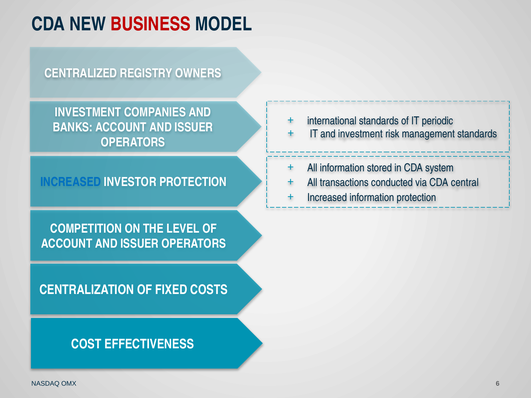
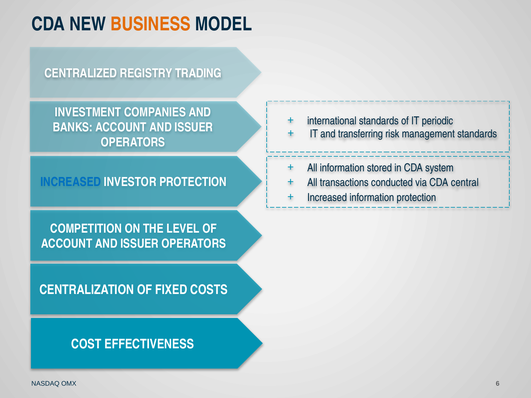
BUSINESS colour: red -> orange
OWNERS: OWNERS -> TRADING
and investment: investment -> transferring
